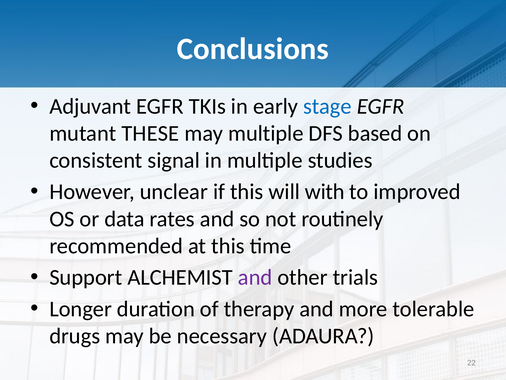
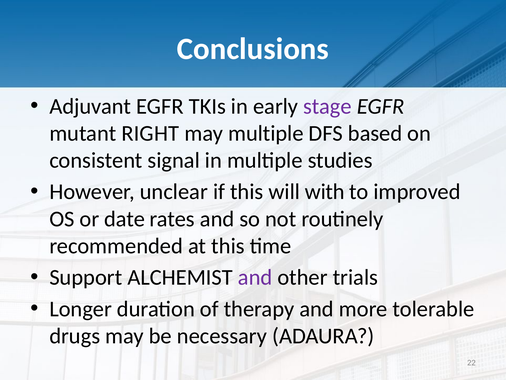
stage colour: blue -> purple
THESE: THESE -> RIGHT
data: data -> date
